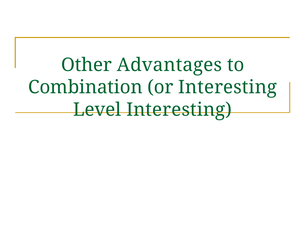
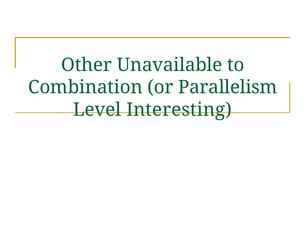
Advantages: Advantages -> Unavailable
or Interesting: Interesting -> Parallelism
